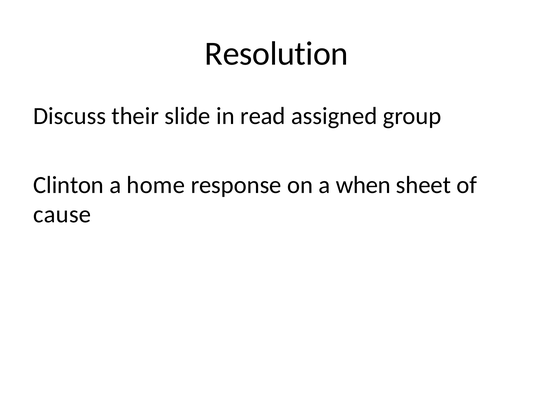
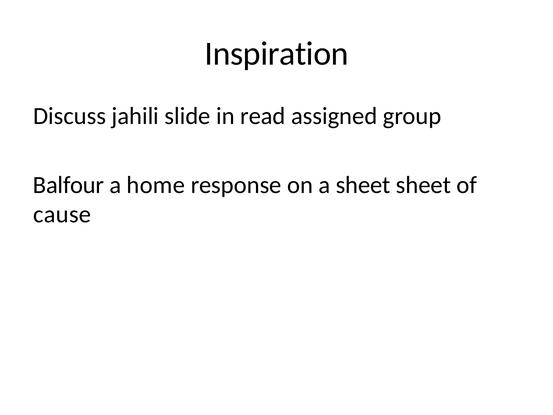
Resolution: Resolution -> Inspiration
their: their -> jahili
Clinton: Clinton -> Balfour
a when: when -> sheet
